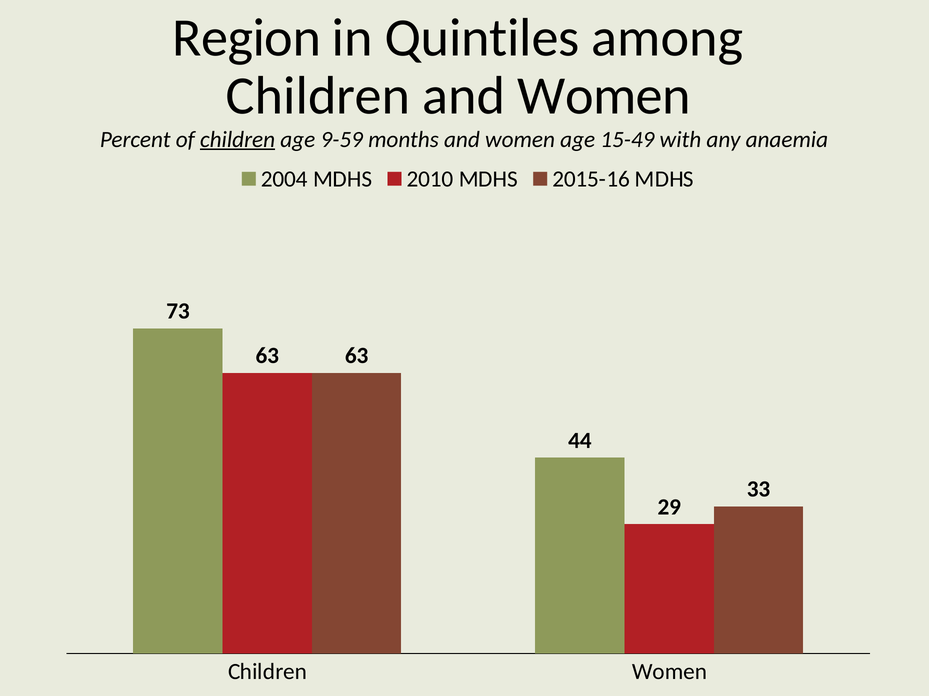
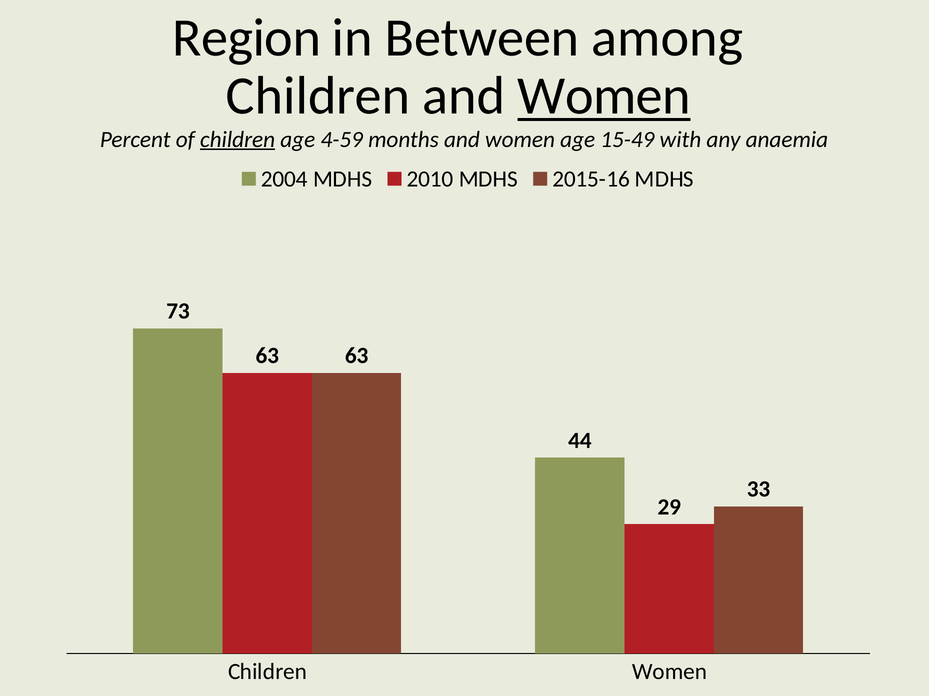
Quintiles: Quintiles -> Between
Women at (604, 96) underline: none -> present
9-59: 9-59 -> 4-59
